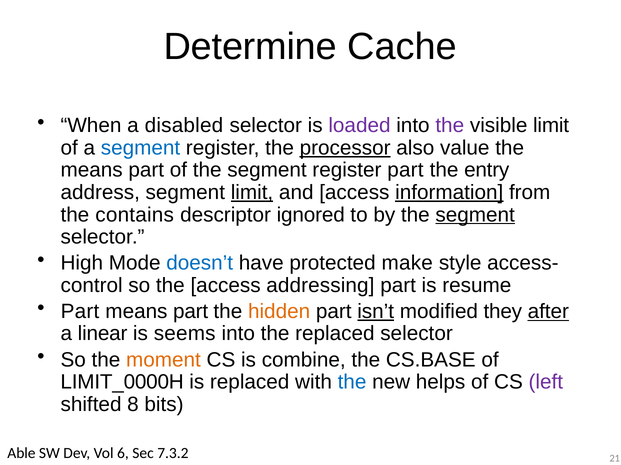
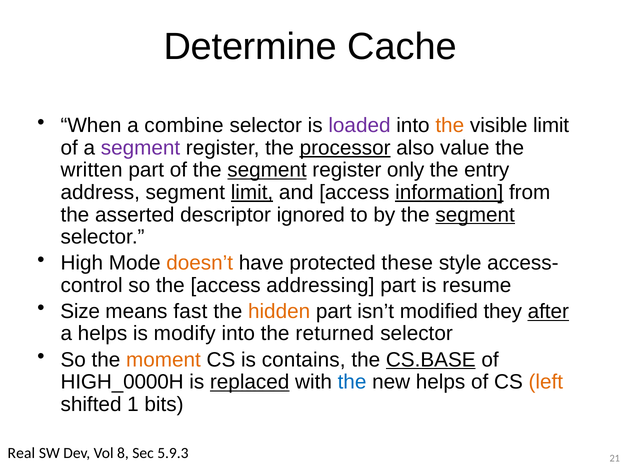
disabled: disabled -> combine
the at (450, 126) colour: purple -> orange
segment at (140, 148) colour: blue -> purple
means at (92, 170): means -> written
segment at (267, 170) underline: none -> present
register part: part -> only
contains: contains -> asserted
doesn’t colour: blue -> orange
make: make -> these
Part at (80, 312): Part -> Size
part at (191, 312): part -> fast
isn’t underline: present -> none
a linear: linear -> helps
seems: seems -> modify
the replaced: replaced -> returned
combine: combine -> contains
CS.BASE underline: none -> present
LIMIT_0000H: LIMIT_0000H -> HIGH_0000H
replaced at (250, 383) underline: none -> present
left colour: purple -> orange
8: 8 -> 1
Able: Able -> Real
6: 6 -> 8
7.3.2: 7.3.2 -> 5.9.3
